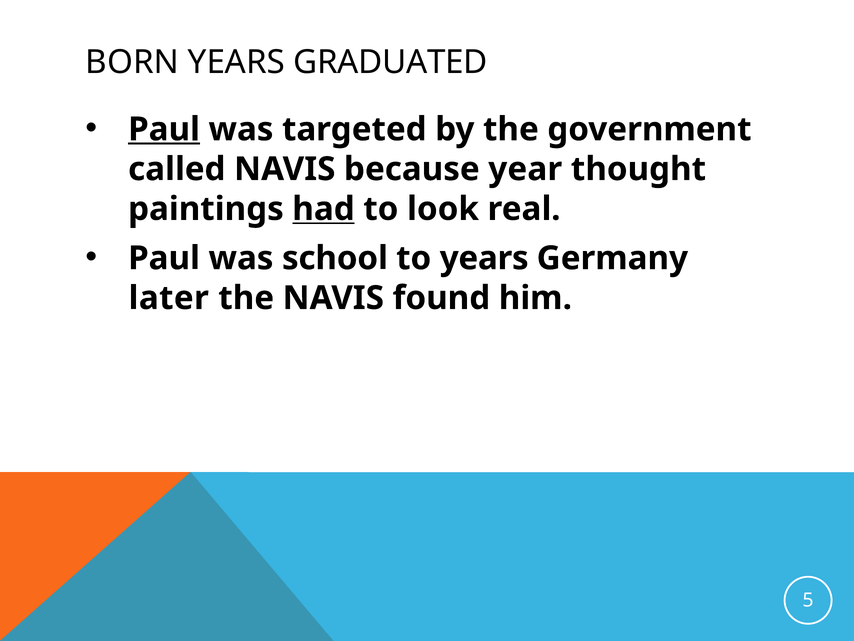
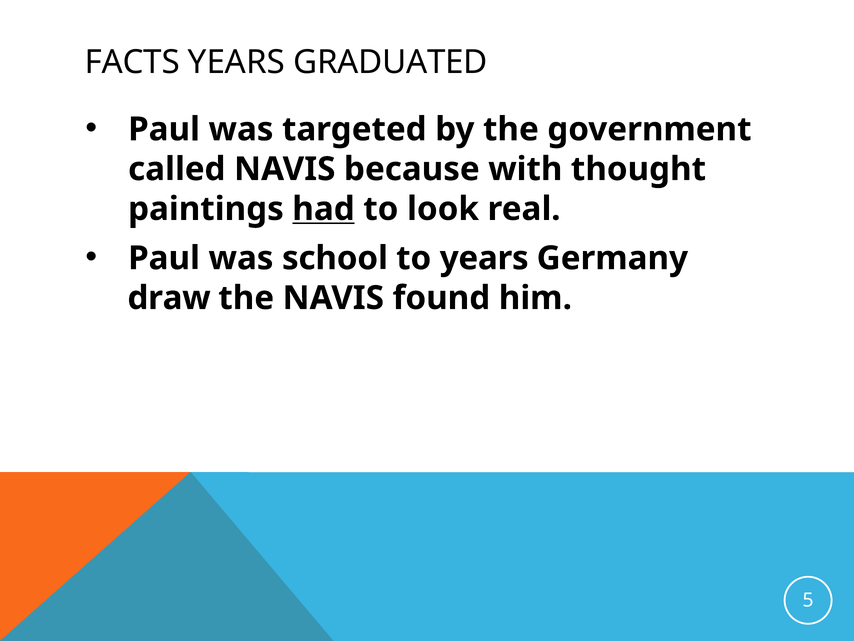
BORN: BORN -> FACTS
Paul at (164, 129) underline: present -> none
year: year -> with
later: later -> draw
